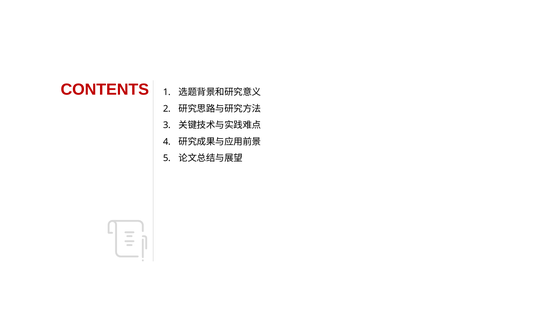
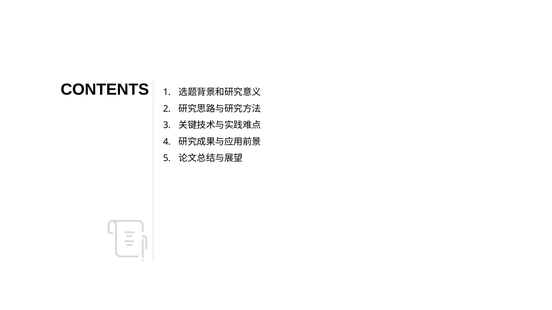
CONTENTS colour: red -> black
